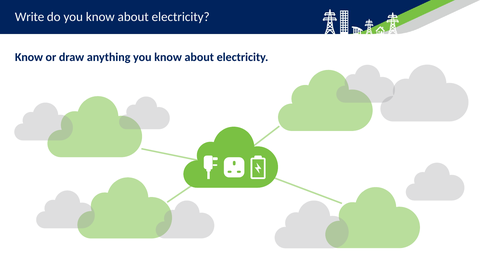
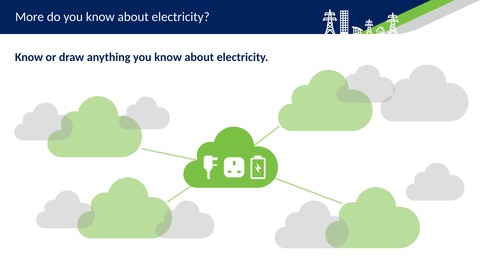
Write: Write -> More
